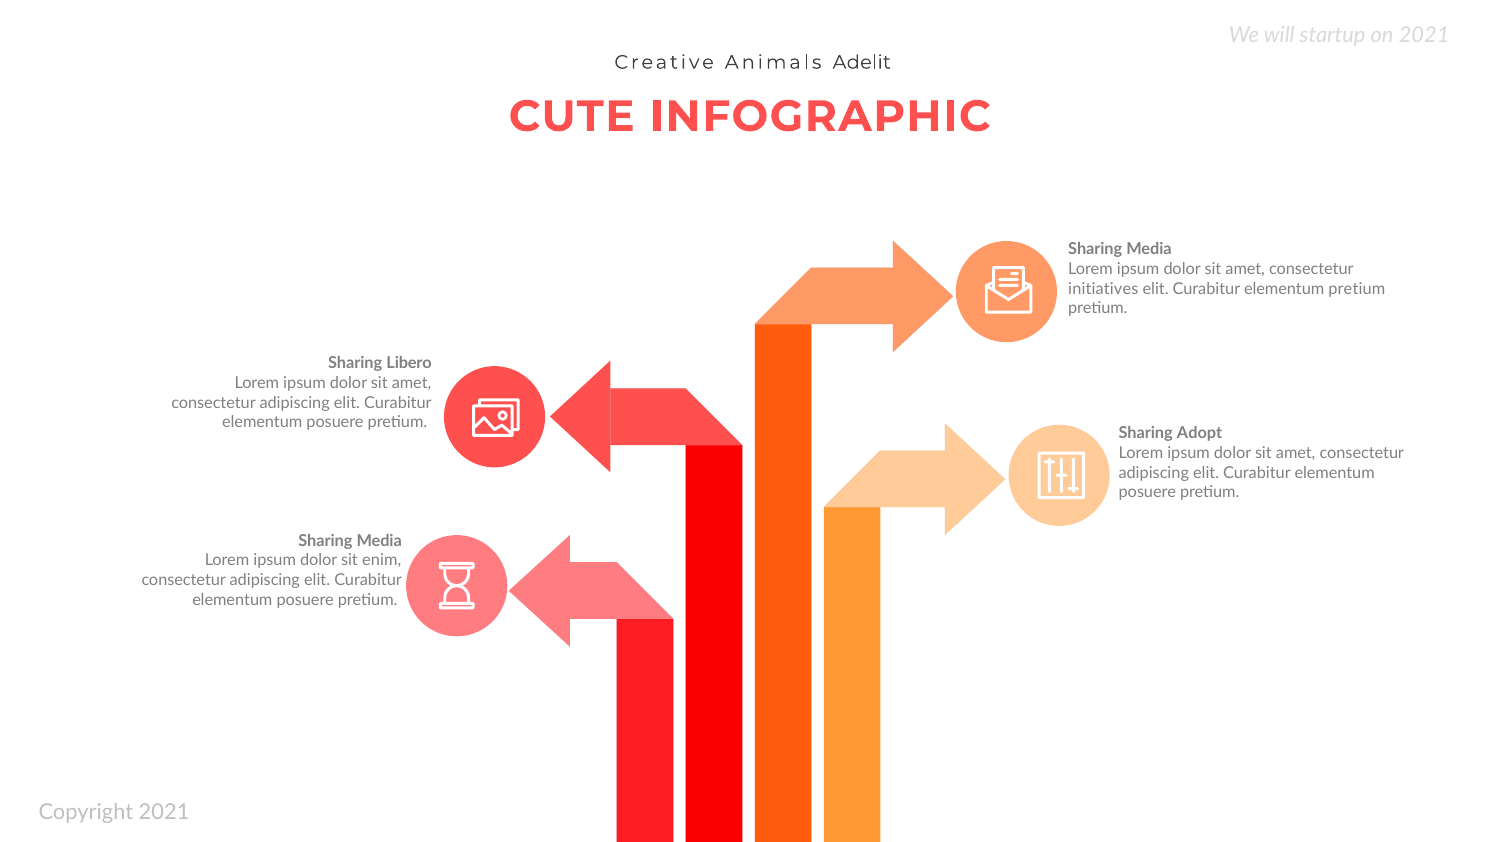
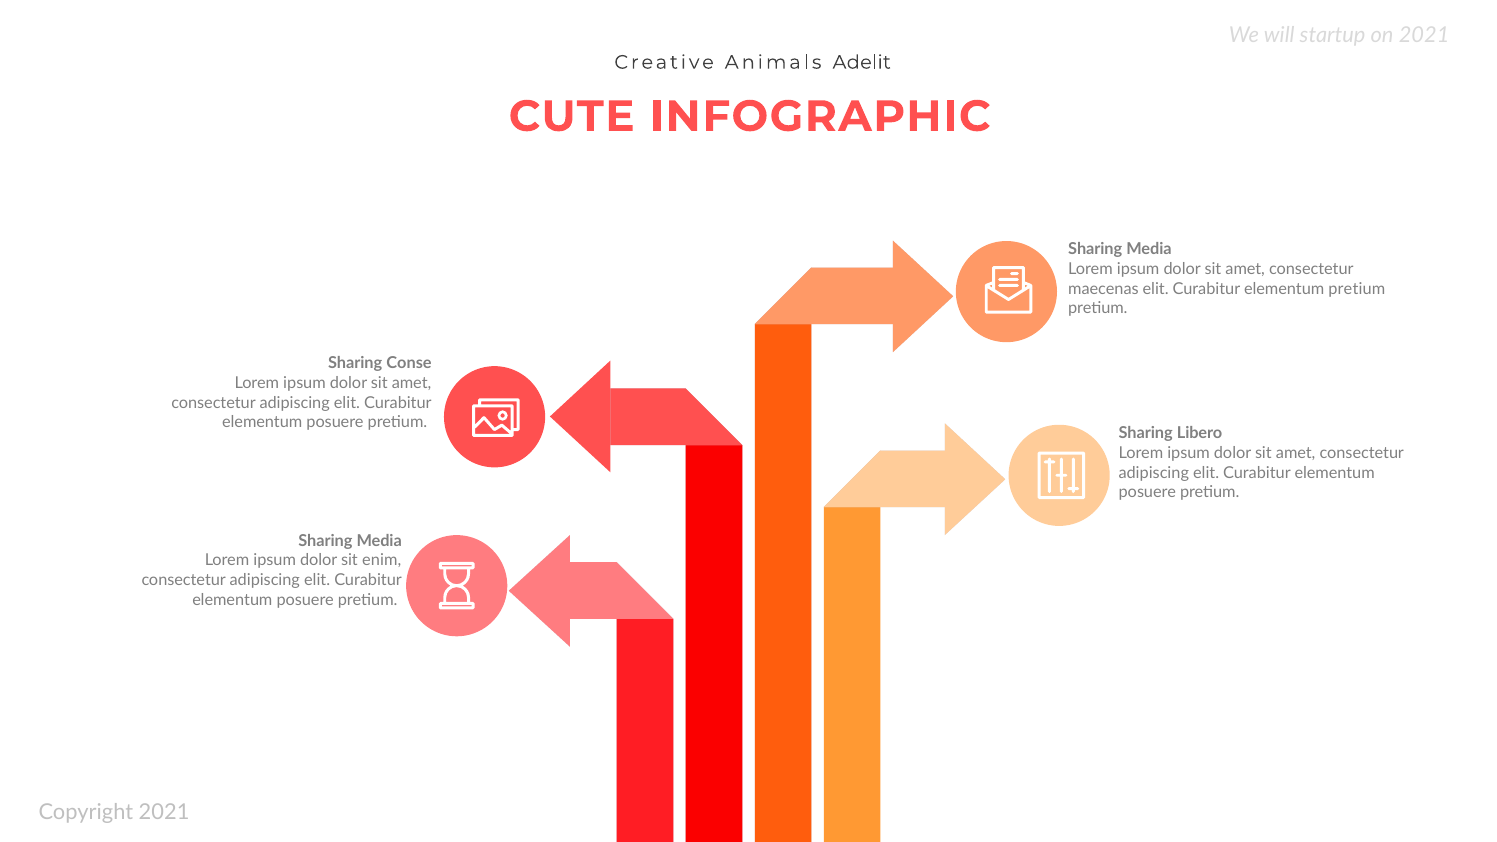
initiatives: initiatives -> maecenas
Libero: Libero -> Conse
Adopt: Adopt -> Libero
